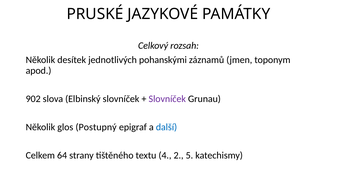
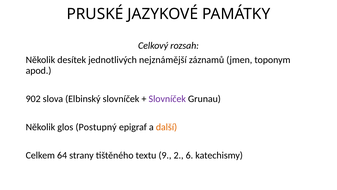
pohanskými: pohanskými -> nejznámější
další colour: blue -> orange
4: 4 -> 9
5: 5 -> 6
